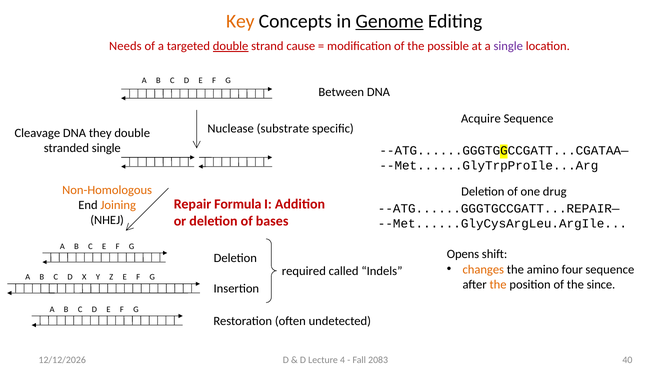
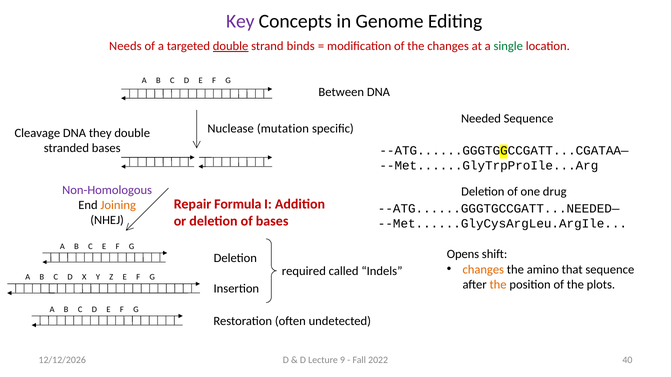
Key colour: orange -> purple
Genome underline: present -> none
cause: cause -> binds
the possible: possible -> changes
single at (508, 46) colour: purple -> green
Acquire: Acquire -> Needed
substrate: substrate -> mutation
stranded single: single -> bases
Non-Homologous colour: orange -> purple
--ATG......GGGTGCCGATT...REPAIR—: --ATG......GGGTGCCGATT...REPAIR— -> --ATG......GGGTGCCGATT...NEEDED—
four: four -> that
since: since -> plots
4: 4 -> 9
2083: 2083 -> 2022
